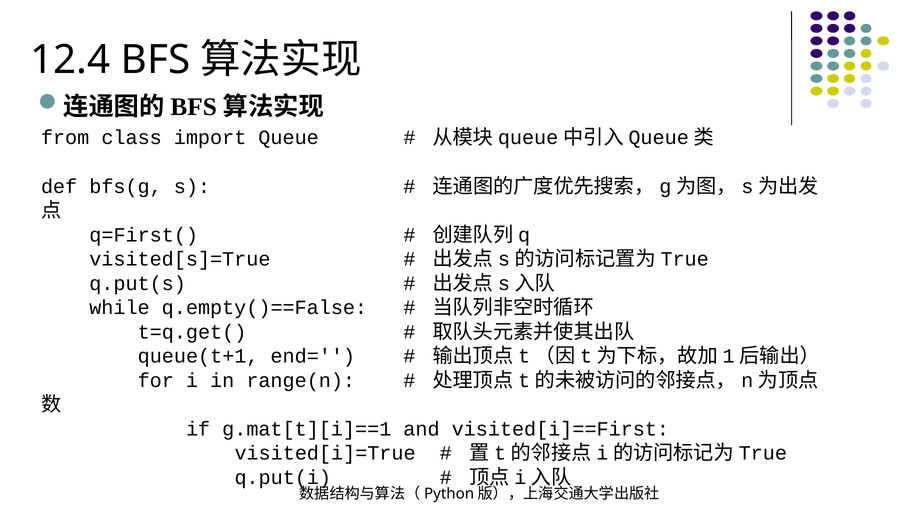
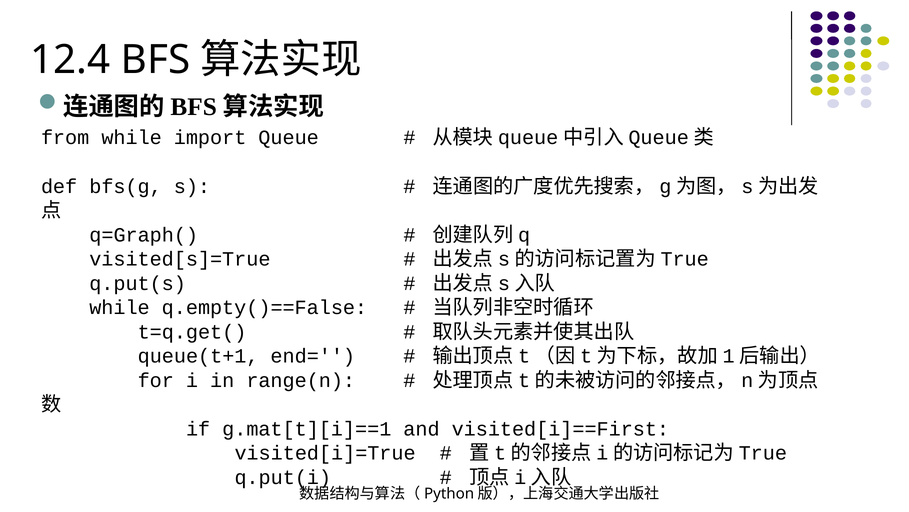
from class: class -> while
q=First(: q=First( -> q=Graph(
